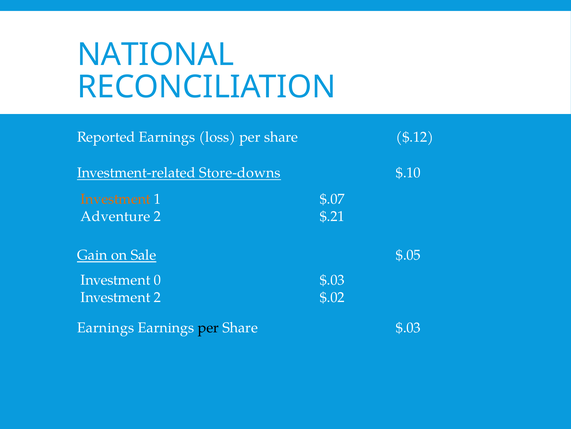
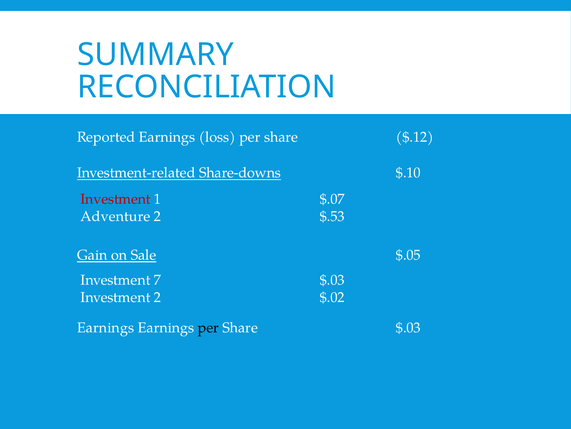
NATIONAL: NATIONAL -> SUMMARY
Store-downs: Store-downs -> Share-downs
Investment at (116, 199) colour: orange -> red
$.21: $.21 -> $.53
0: 0 -> 7
